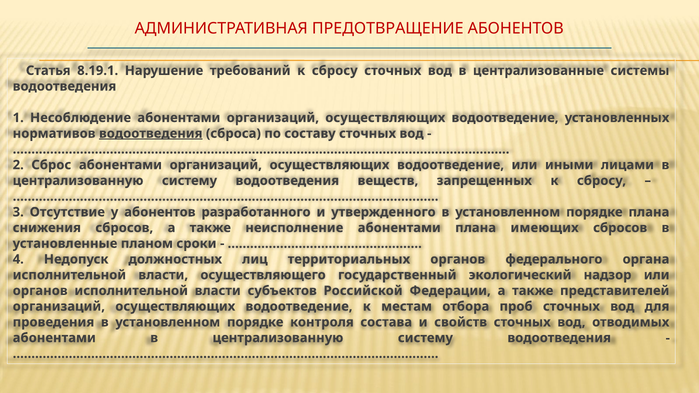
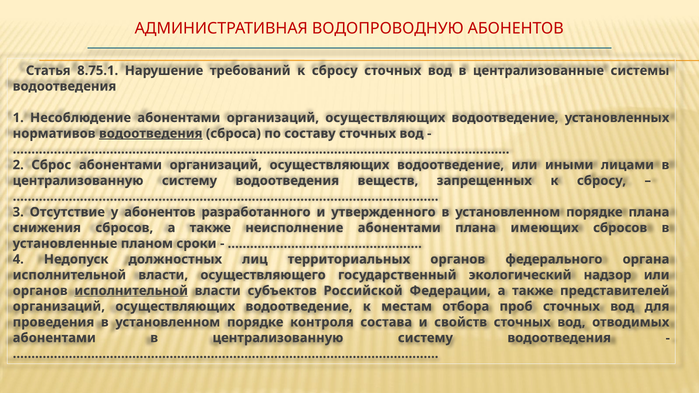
ПРЕДОТВРАЩЕНИЕ: ПРЕДОТВРАЩЕНИЕ -> ВОДОПРОВОДНУЮ
8.19.1: 8.19.1 -> 8.75.1
исполнительной at (131, 291) underline: none -> present
